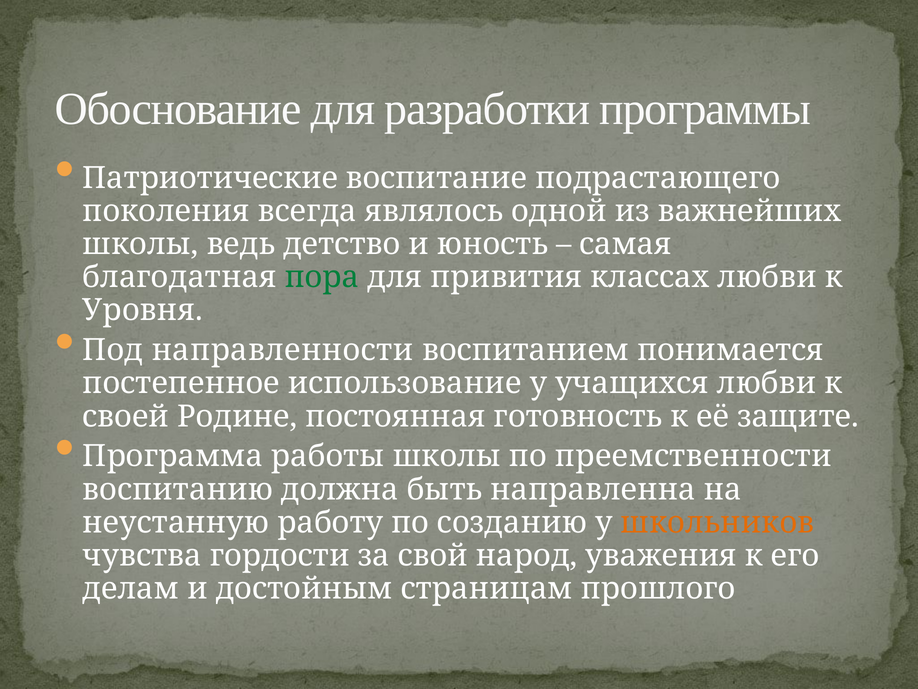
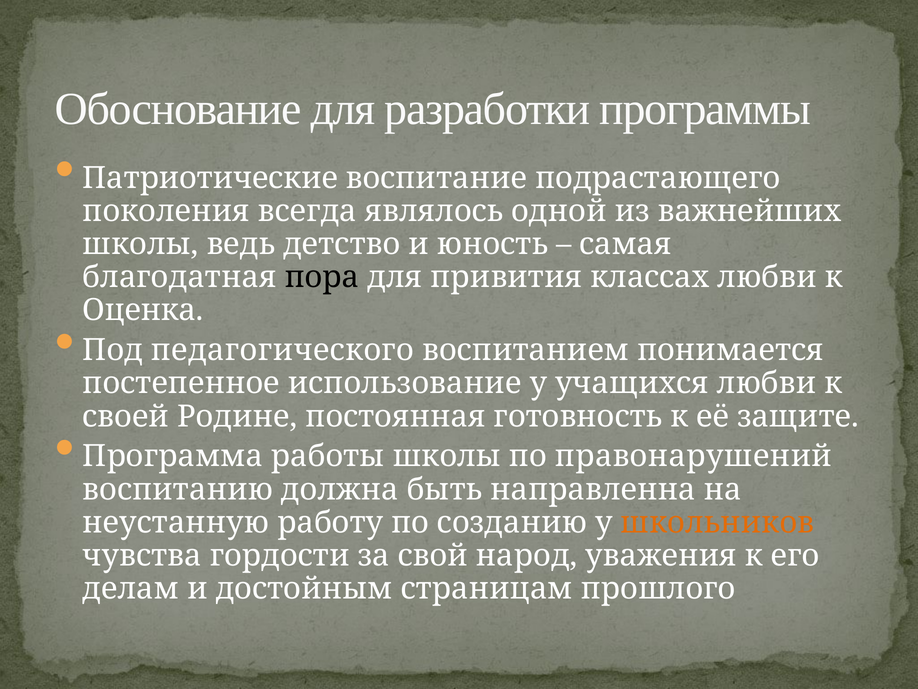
пора colour: green -> black
Уровня: Уровня -> Оценка
направленности: направленности -> педагогического
преемственности: преемственности -> правонарушений
